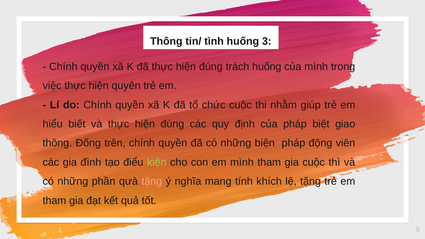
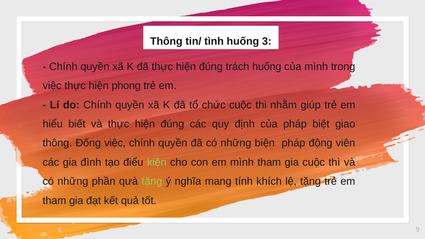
quyên: quyên -> phong
Đống trên: trên -> việc
tặng at (152, 181) colour: pink -> light green
